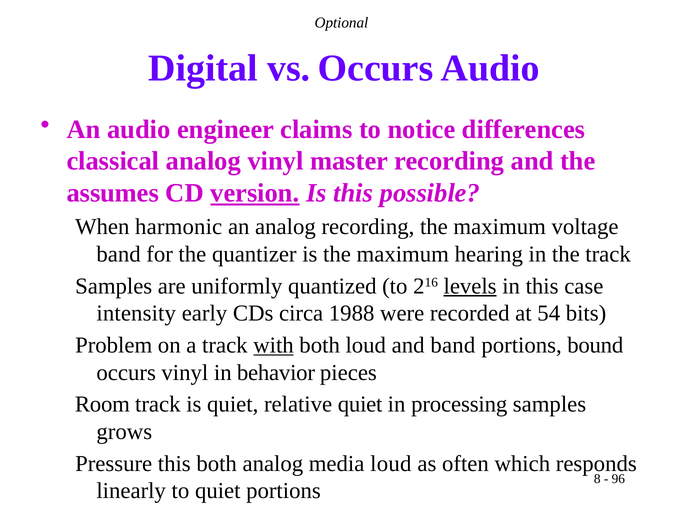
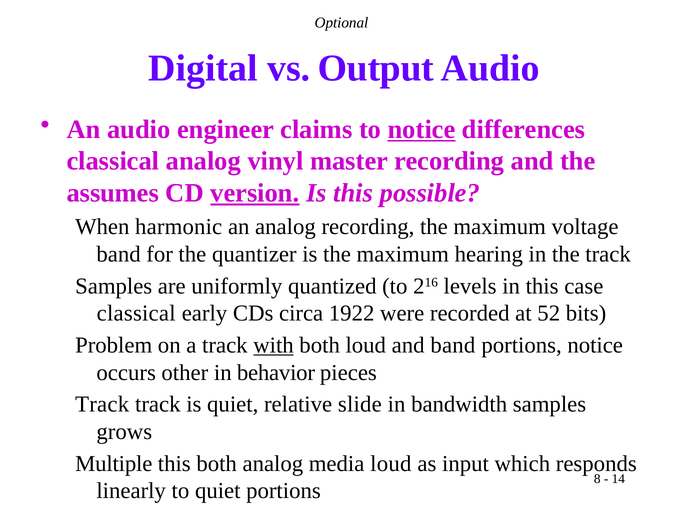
vs Occurs: Occurs -> Output
notice at (422, 129) underline: none -> present
levels underline: present -> none
intensity at (136, 314): intensity -> classical
1988: 1988 -> 1922
54: 54 -> 52
portions bound: bound -> notice
occurs vinyl: vinyl -> other
Room at (102, 405): Room -> Track
relative quiet: quiet -> slide
processing: processing -> bandwidth
Pressure: Pressure -> Multiple
often: often -> input
96: 96 -> 14
